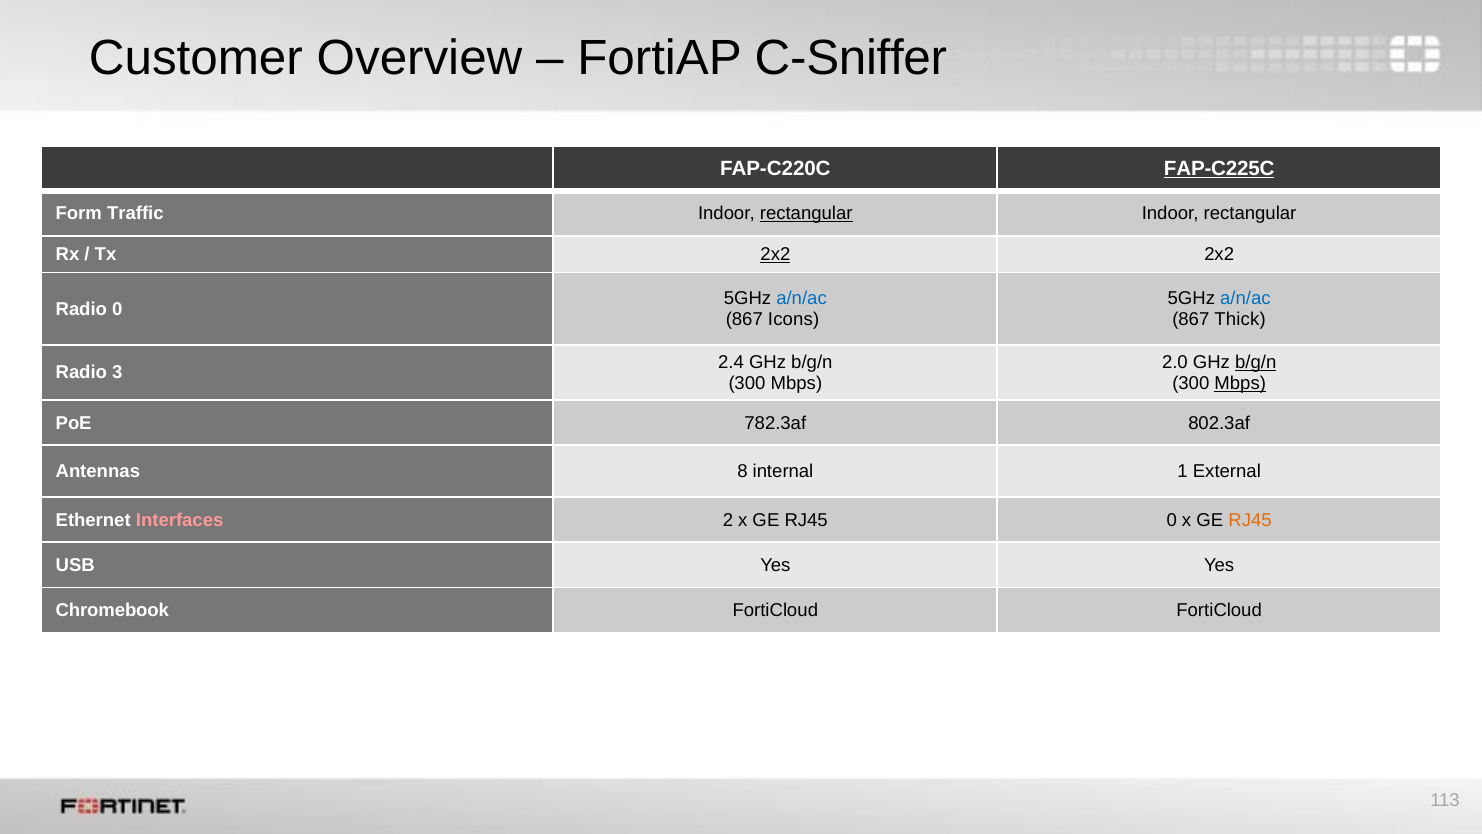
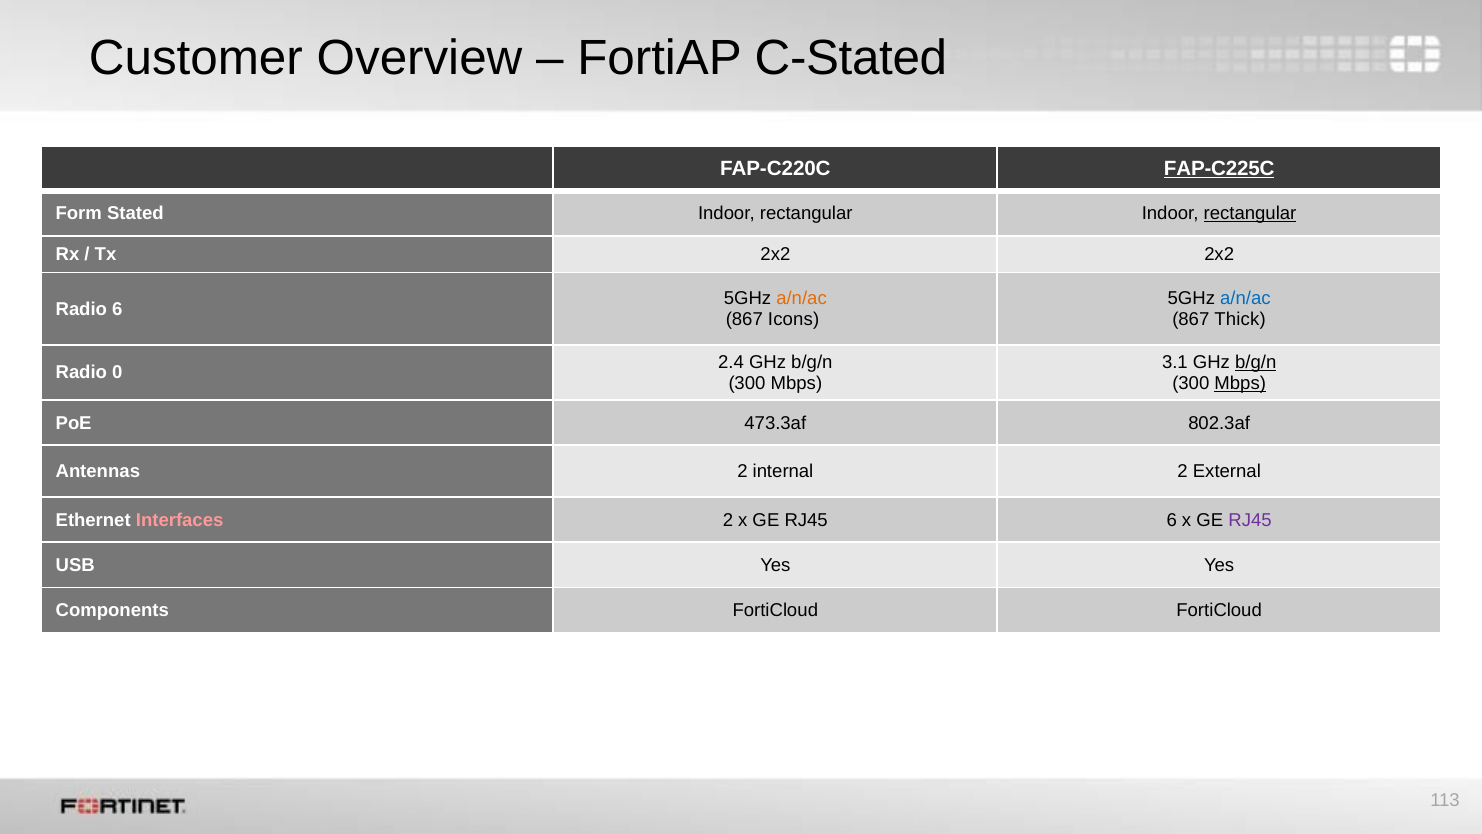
C-Sniffer: C-Sniffer -> C-Stated
Traffic: Traffic -> Stated
rectangular at (806, 214) underline: present -> none
rectangular at (1250, 214) underline: none -> present
2x2 at (775, 254) underline: present -> none
a/n/ac at (802, 298) colour: blue -> orange
Radio 0: 0 -> 6
2.0: 2.0 -> 3.1
3: 3 -> 0
782.3af: 782.3af -> 473.3af
Antennas 8: 8 -> 2
internal 1: 1 -> 2
RJ45 0: 0 -> 6
RJ45 at (1250, 520) colour: orange -> purple
Chromebook: Chromebook -> Components
